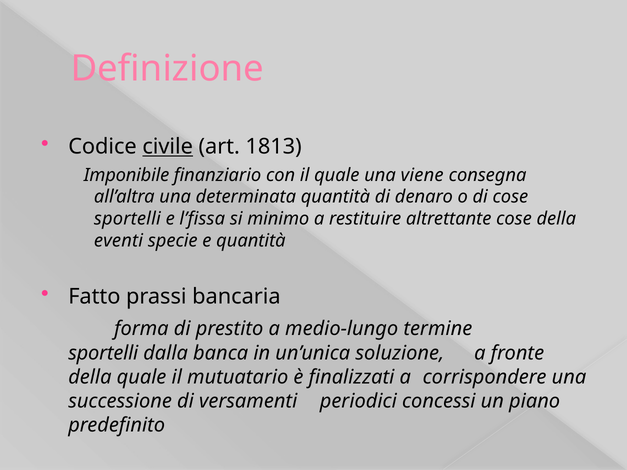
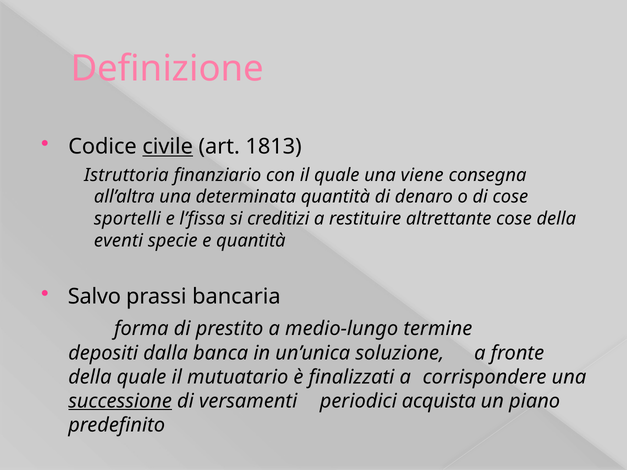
Imponibile: Imponibile -> Istruttoria
minimo: minimo -> creditizi
Fatto: Fatto -> Salvo
sportelli at (103, 353): sportelli -> depositi
successione underline: none -> present
concessi: concessi -> acquista
